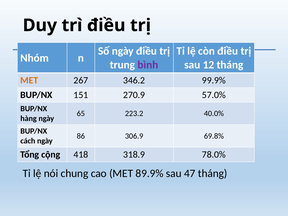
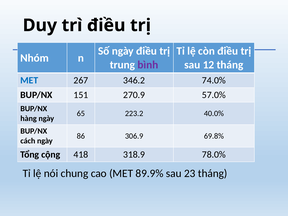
MET at (29, 80) colour: orange -> blue
99.9%: 99.9% -> 74.0%
47: 47 -> 23
